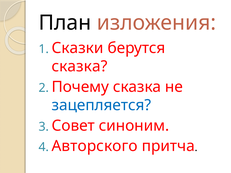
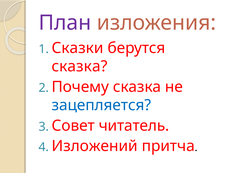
План colour: black -> purple
синоним: синоним -> читатель
Авторского: Авторского -> Изложений
